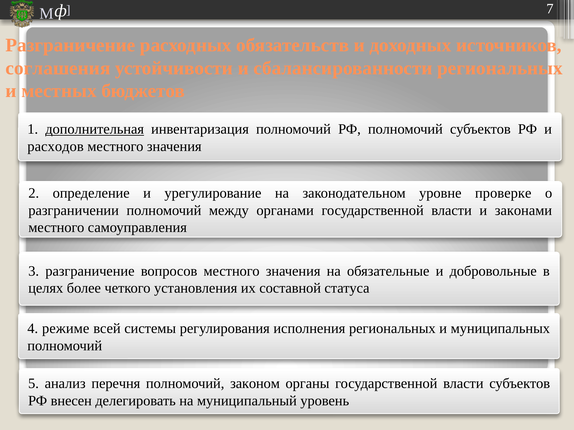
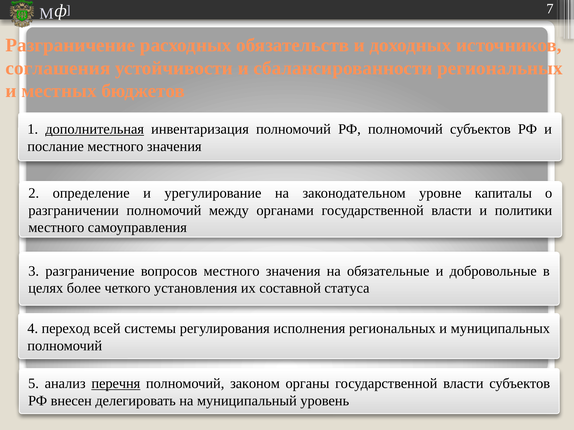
расходов: расходов -> послание
проверке: проверке -> капиталы
законами: законами -> политики
режиме: режиме -> переход
перечня underline: none -> present
